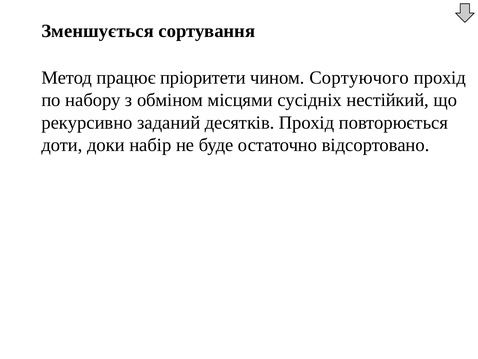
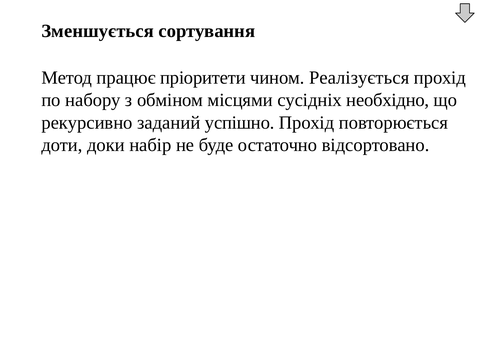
Сортуючого: Сортуючого -> Реалізується
нестійкий: нестійкий -> необхідно
десятків: десятків -> успішно
